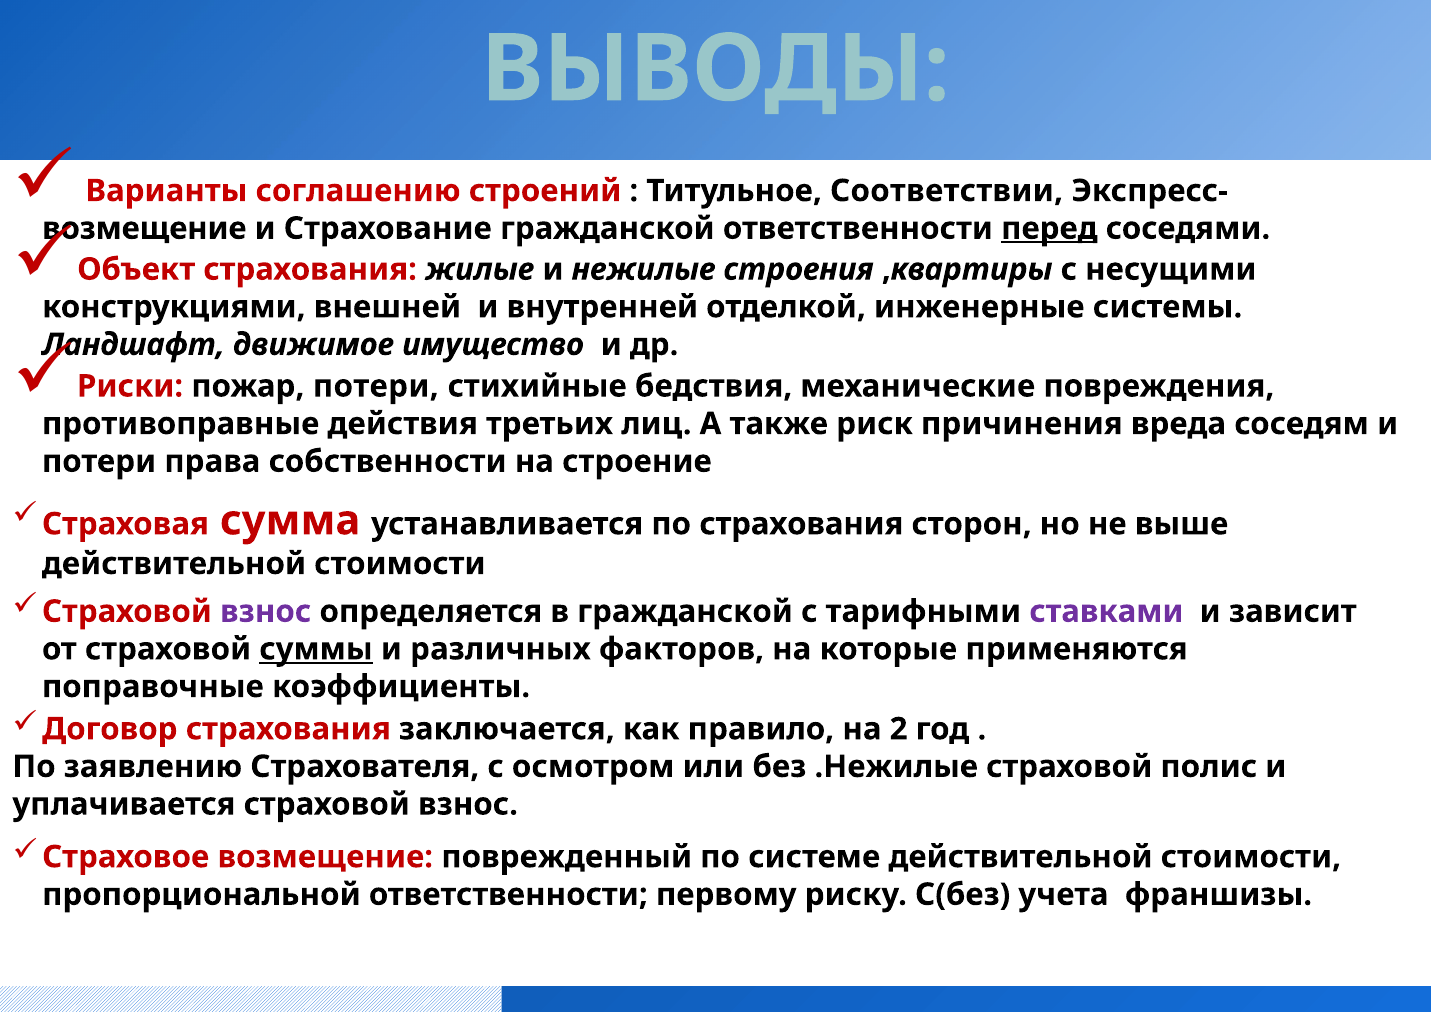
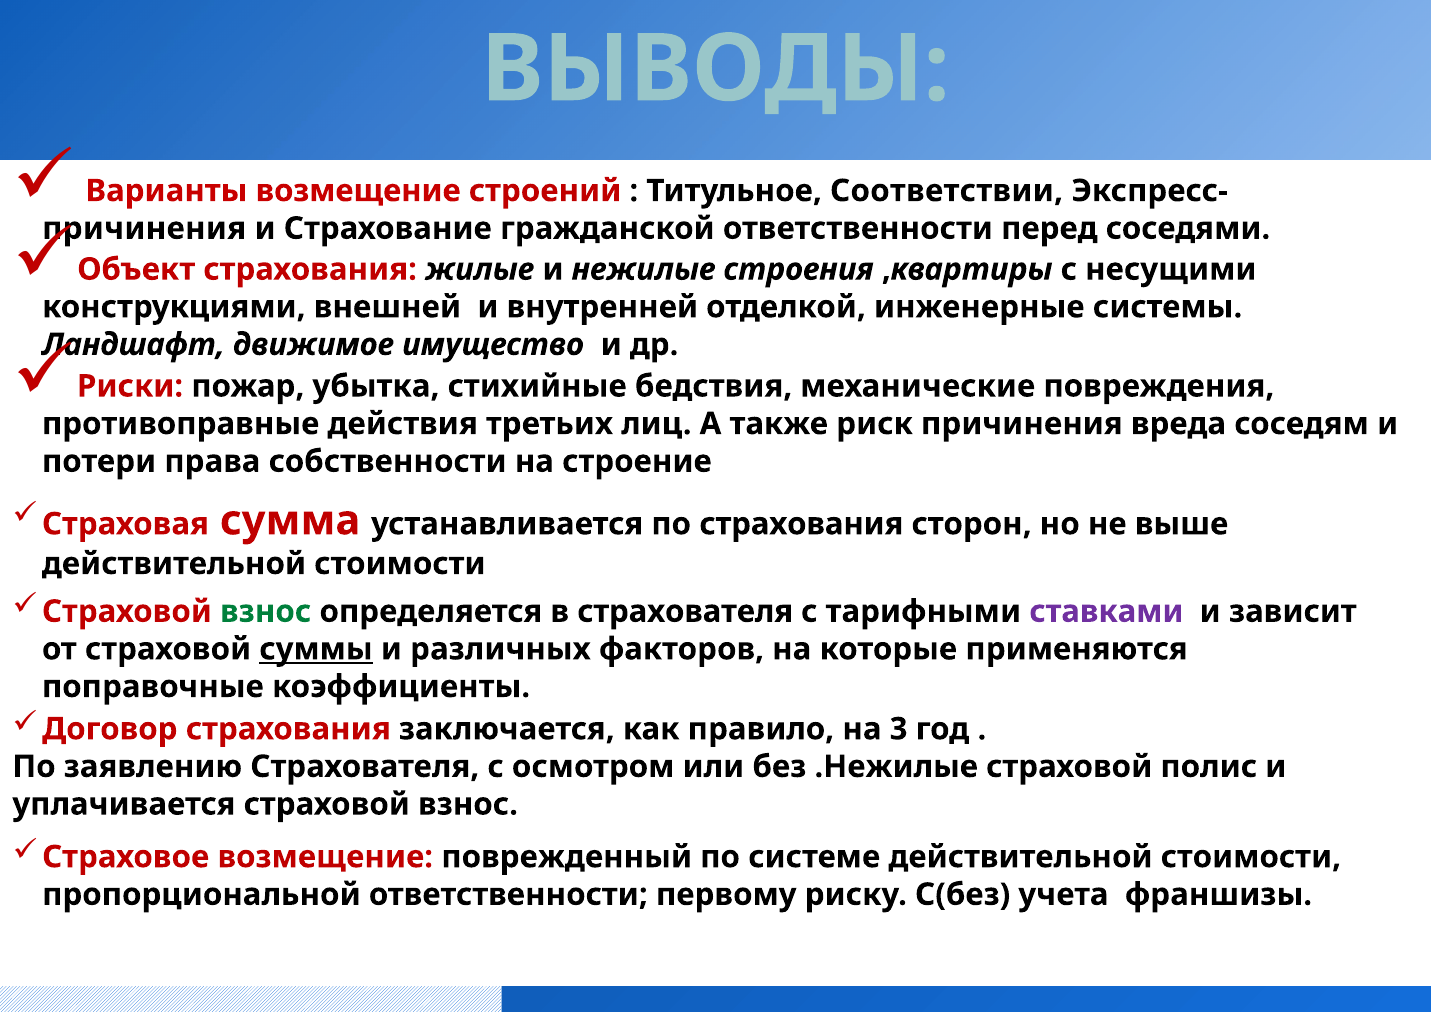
Варианты соглашению: соглашению -> возмещение
возмещение at (144, 228): возмещение -> причинения
перед underline: present -> none
пожар потери: потери -> убытка
взнос at (266, 611) colour: purple -> green
в гражданской: гражданской -> страхователя
2: 2 -> 3
